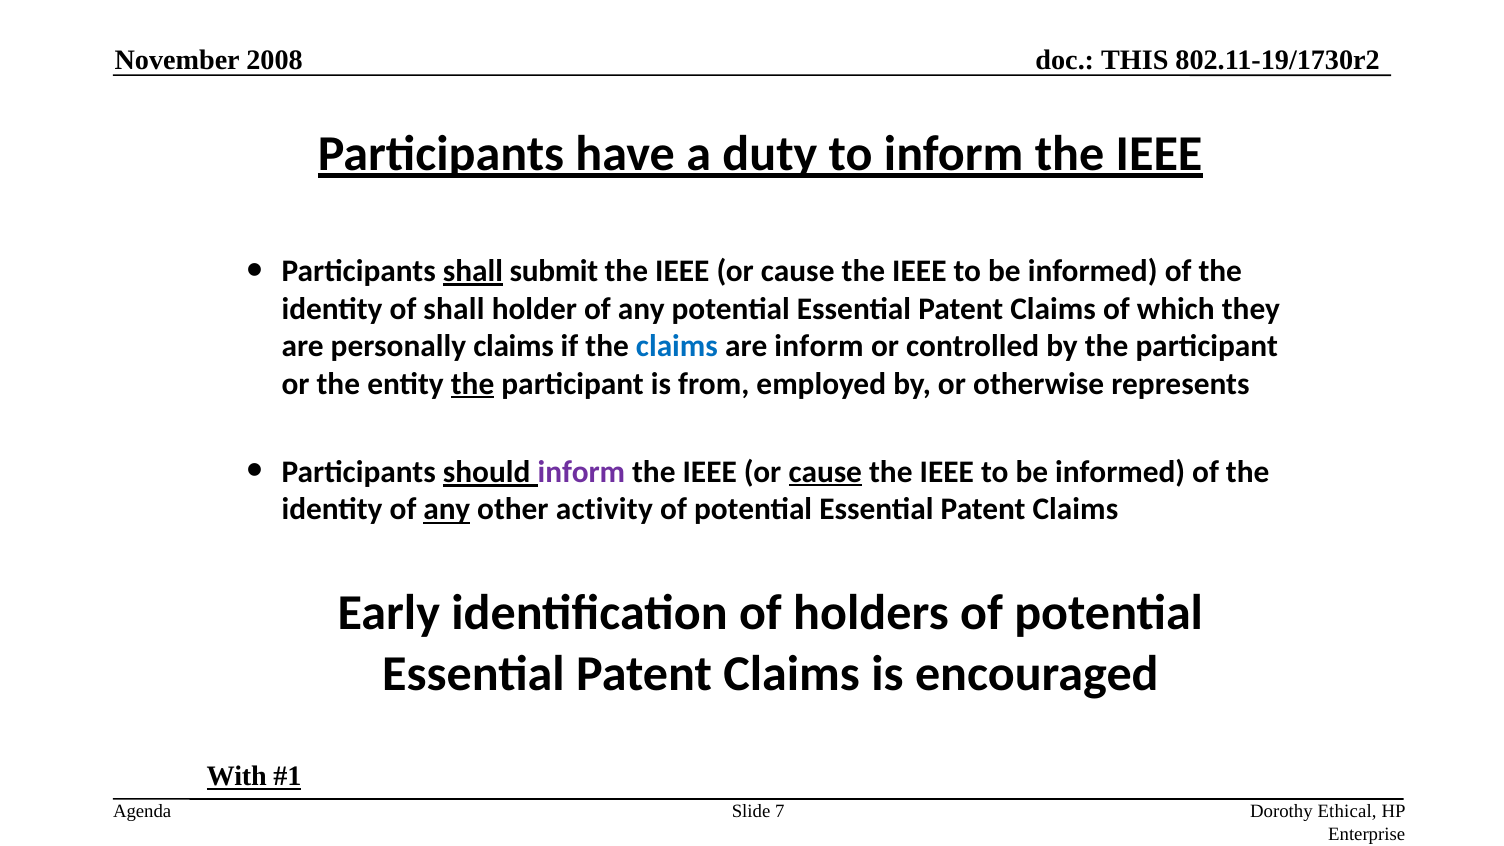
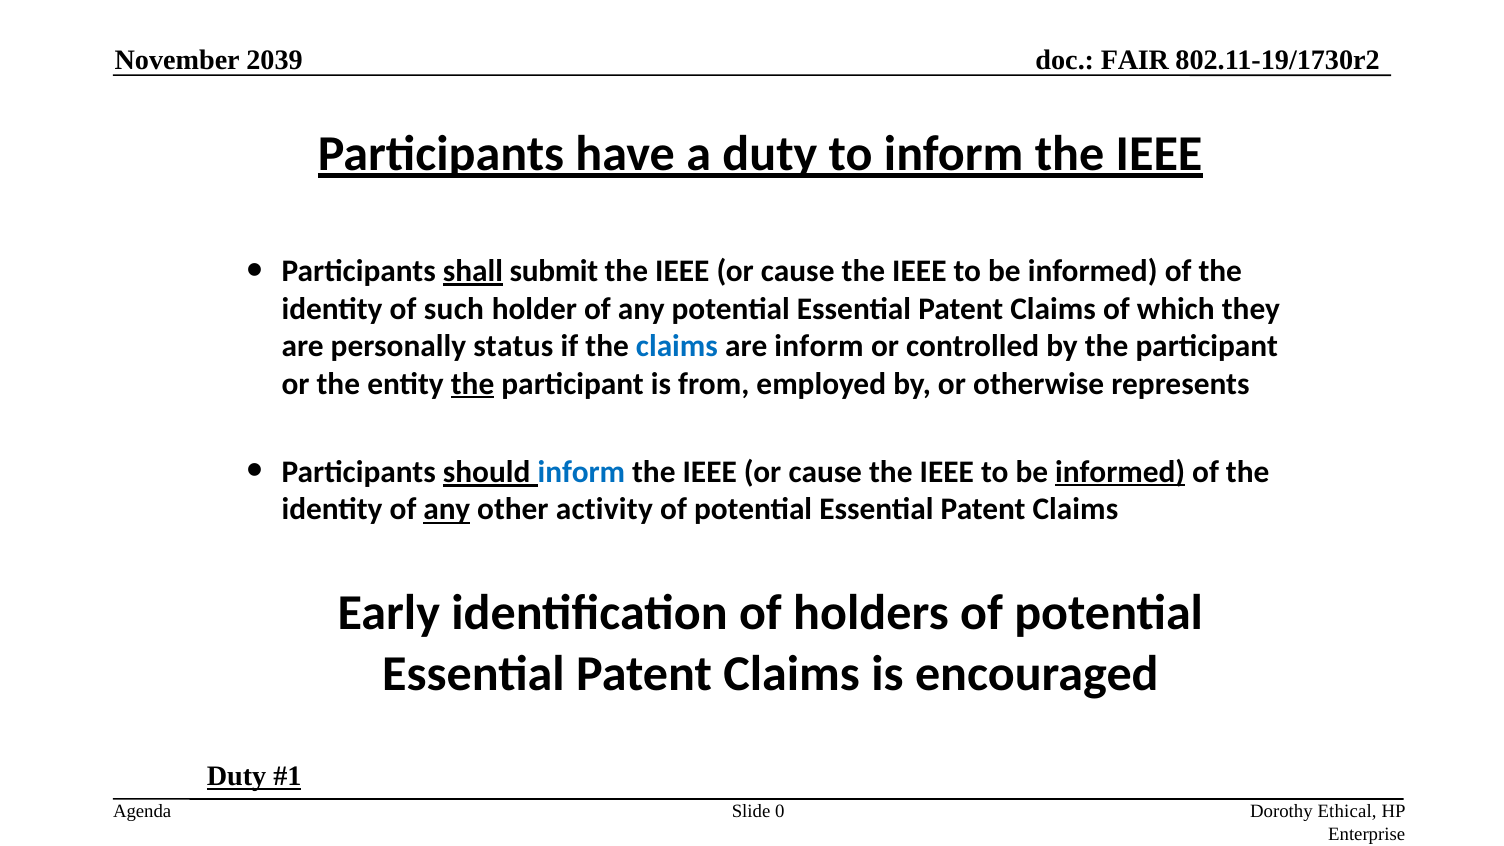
2008: 2008 -> 2039
THIS: THIS -> FAIR
of shall: shall -> such
personally claims: claims -> status
inform at (581, 472) colour: purple -> blue
cause at (825, 472) underline: present -> none
informed at (1120, 472) underline: none -> present
With at (237, 776): With -> Duty
7: 7 -> 0
